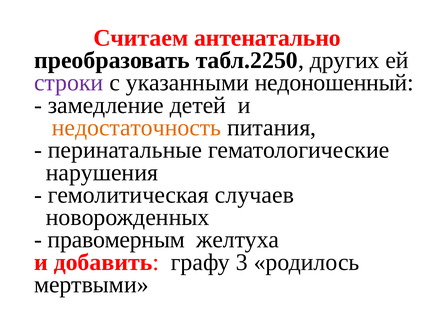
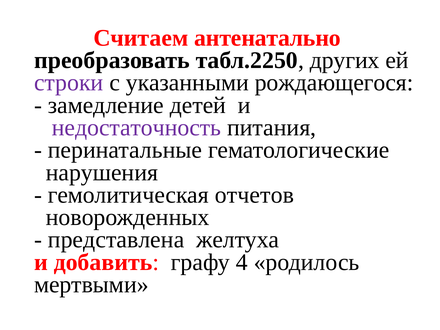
недоношенный: недоношенный -> рождающегося
недостаточность colour: orange -> purple
случаев: случаев -> отчетов
правомерным: правомерным -> представлена
3: 3 -> 4
